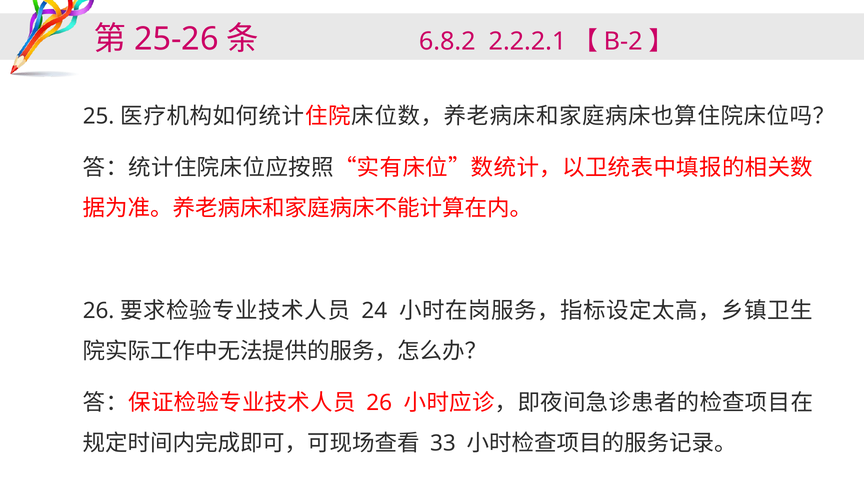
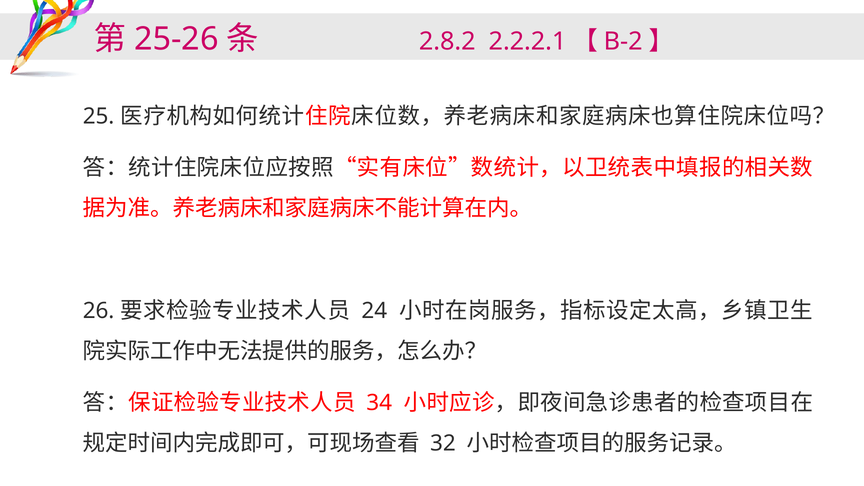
6.8.2: 6.8.2 -> 2.8.2
26 at (379, 403): 26 -> 34
33: 33 -> 32
